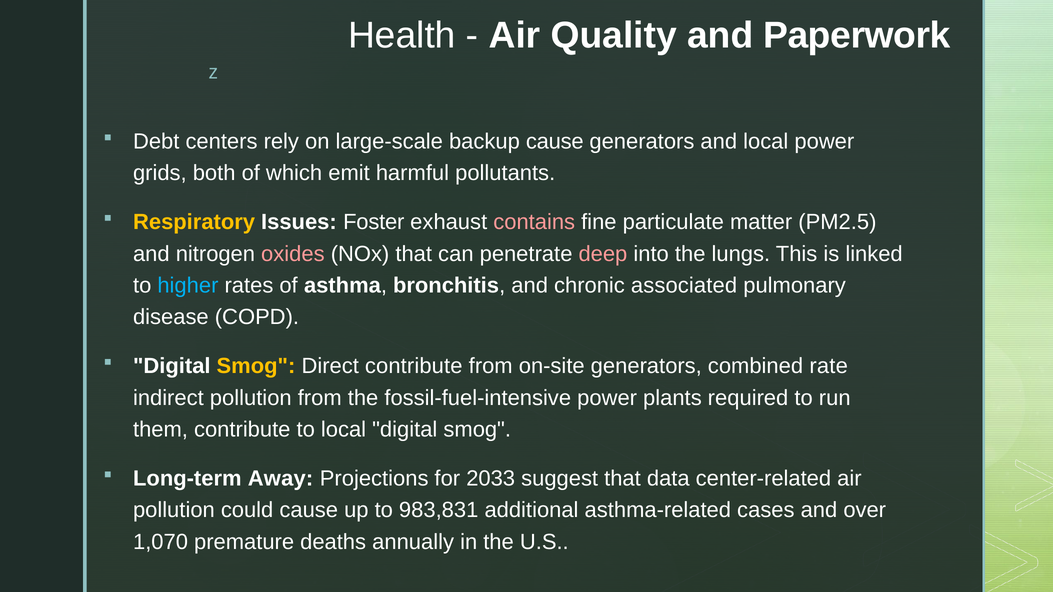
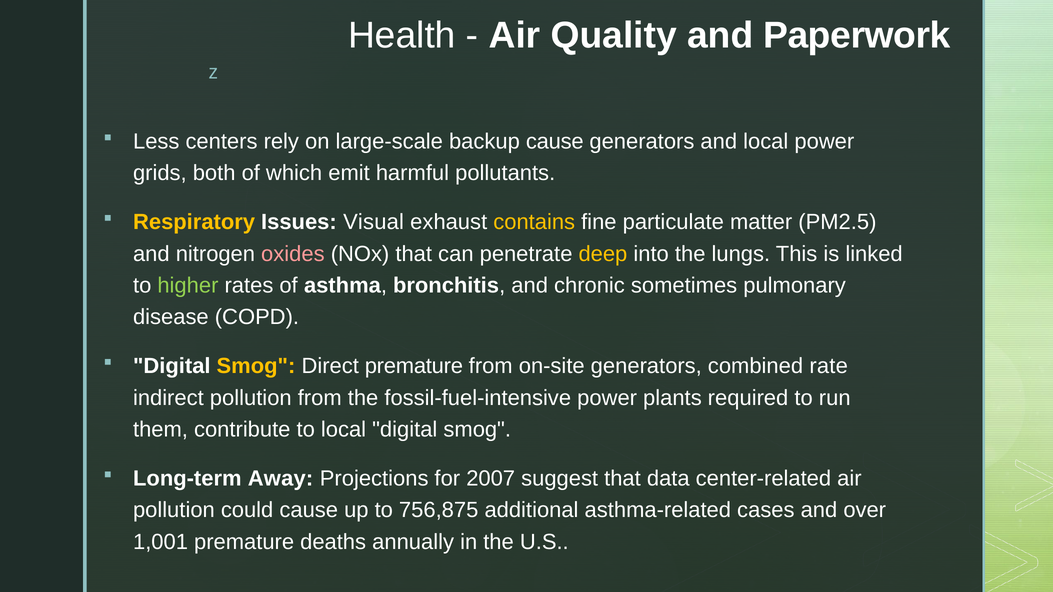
Debt: Debt -> Less
Foster: Foster -> Visual
contains colour: pink -> yellow
deep colour: pink -> yellow
higher colour: light blue -> light green
associated: associated -> sometimes
Direct contribute: contribute -> premature
2033: 2033 -> 2007
983,831: 983,831 -> 756,875
1,070: 1,070 -> 1,001
